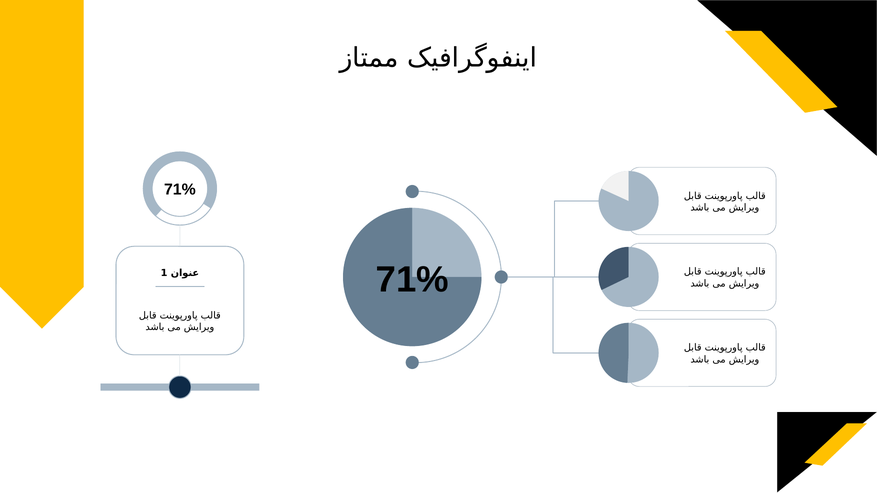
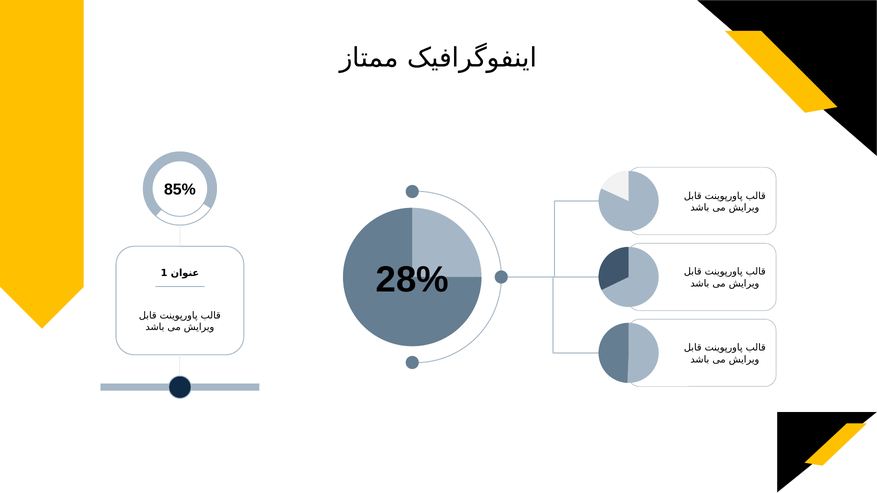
71% at (180, 190): 71% -> 85%
71% at (412, 280): 71% -> 28%
